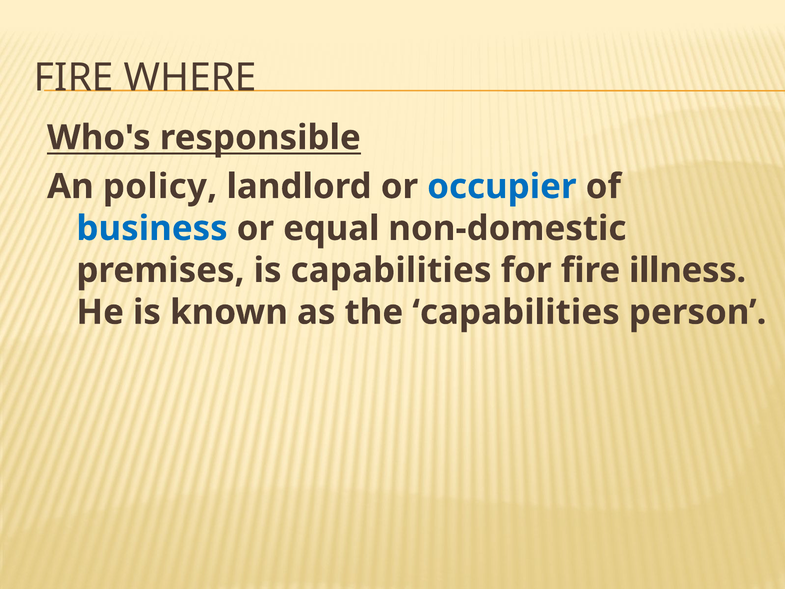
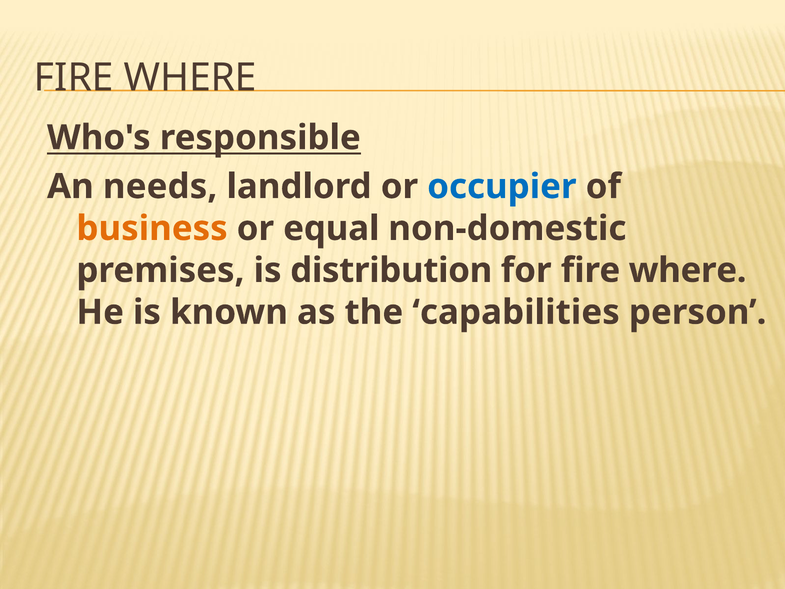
policy: policy -> needs
business colour: blue -> orange
is capabilities: capabilities -> distribution
for fire illness: illness -> where
